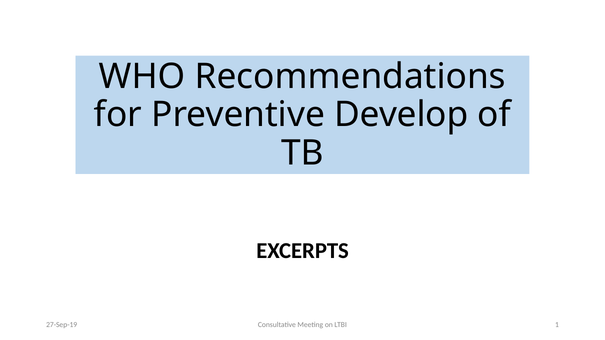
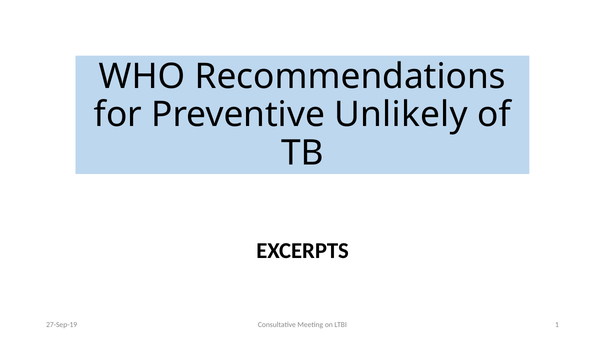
Develop: Develop -> Unlikely
